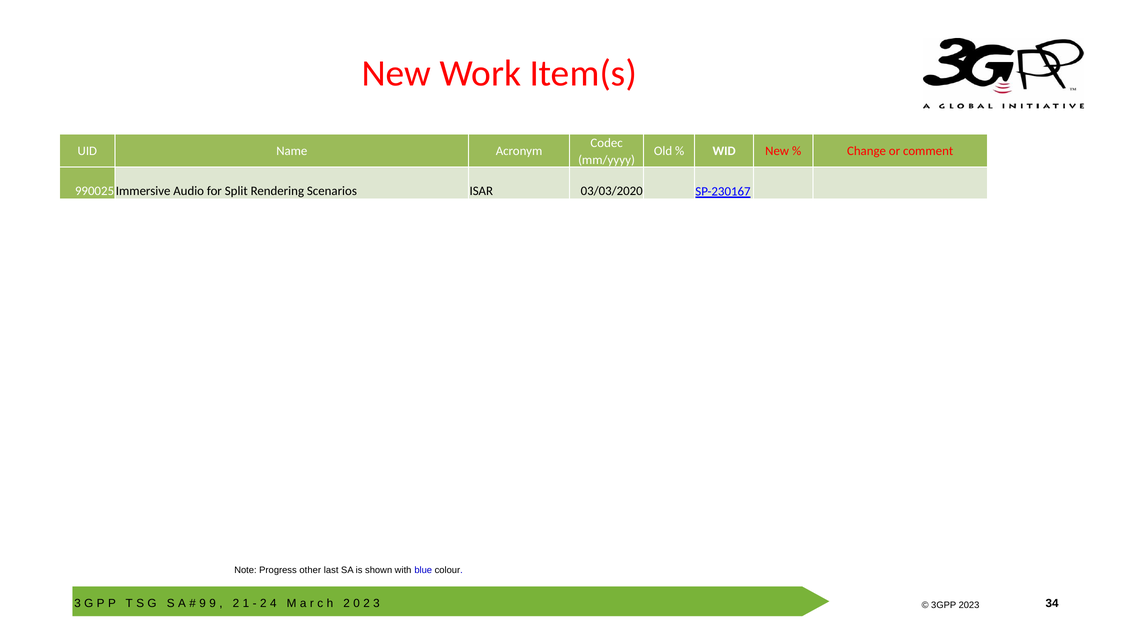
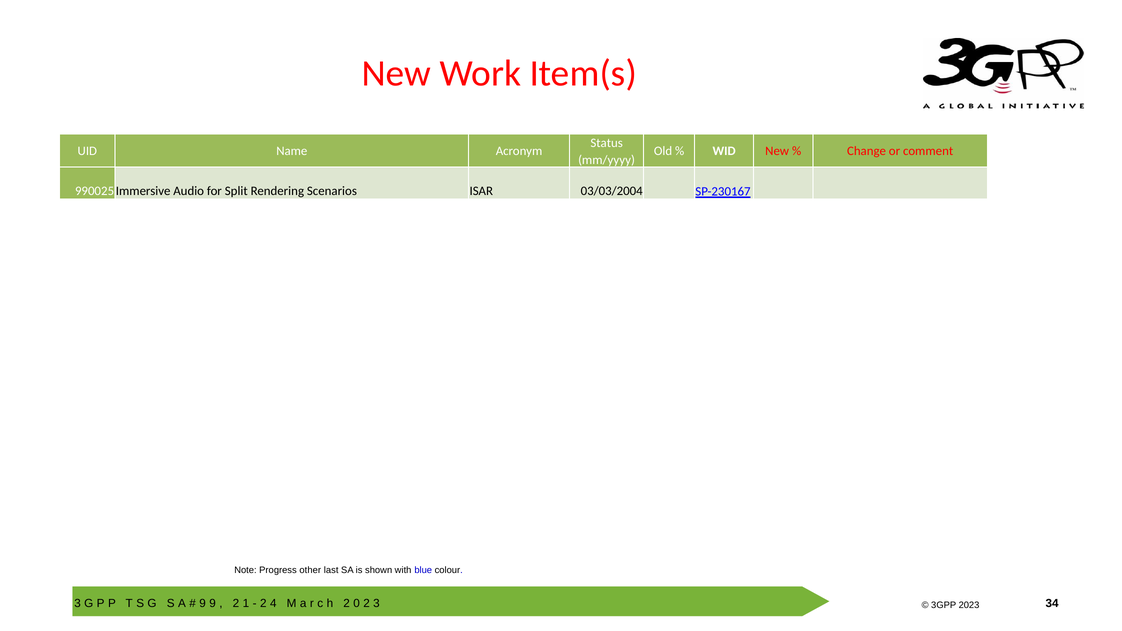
Codec: Codec -> Status
03/03/2020: 03/03/2020 -> 03/03/2004
